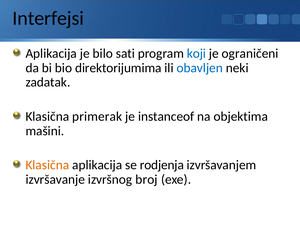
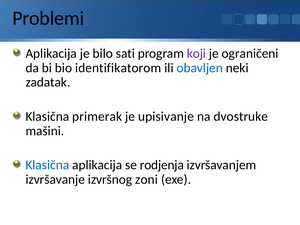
Interfejsi: Interfejsi -> Problemi
koji colour: blue -> purple
direktorijumima: direktorijumima -> identifikatorom
instanceof: instanceof -> upisivanje
objektima: objektima -> dvostruke
Klasična at (47, 165) colour: orange -> blue
broj: broj -> zoni
